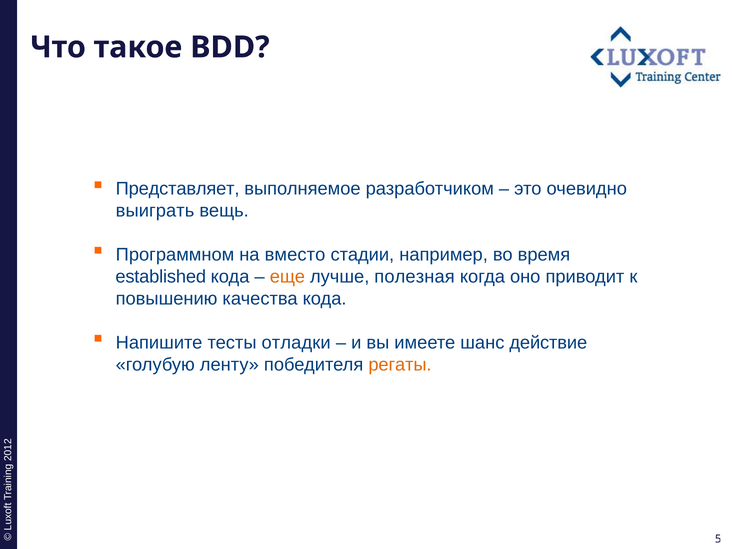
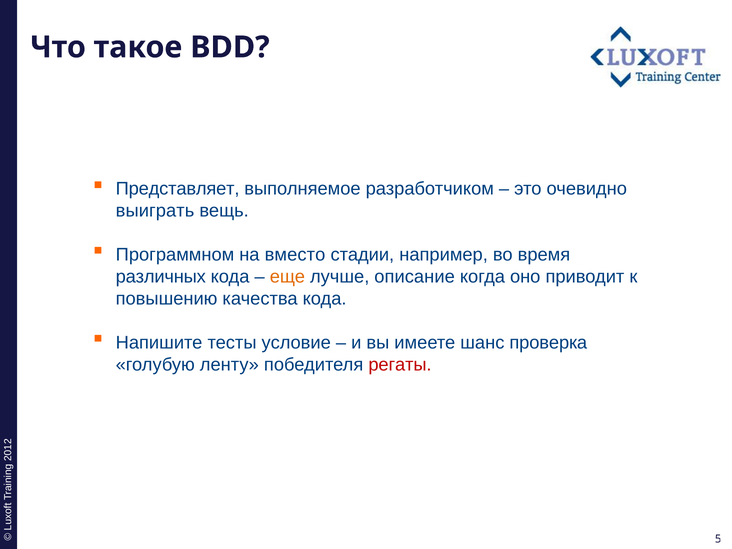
established: established -> различных
полезная: полезная -> описание
отладки: отладки -> условие
действие: действие -> проверка
регаты colour: orange -> red
